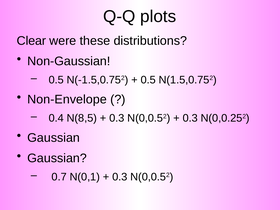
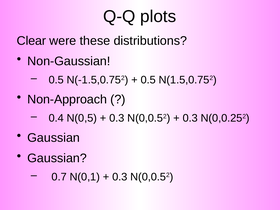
Non-Envelope: Non-Envelope -> Non-Approach
N(8,5: N(8,5 -> N(0,5
